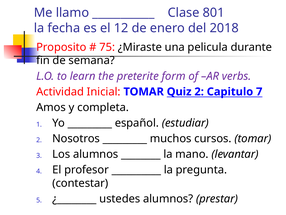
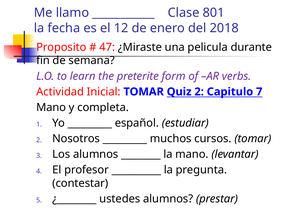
75: 75 -> 47
Amos at (51, 107): Amos -> Mano
